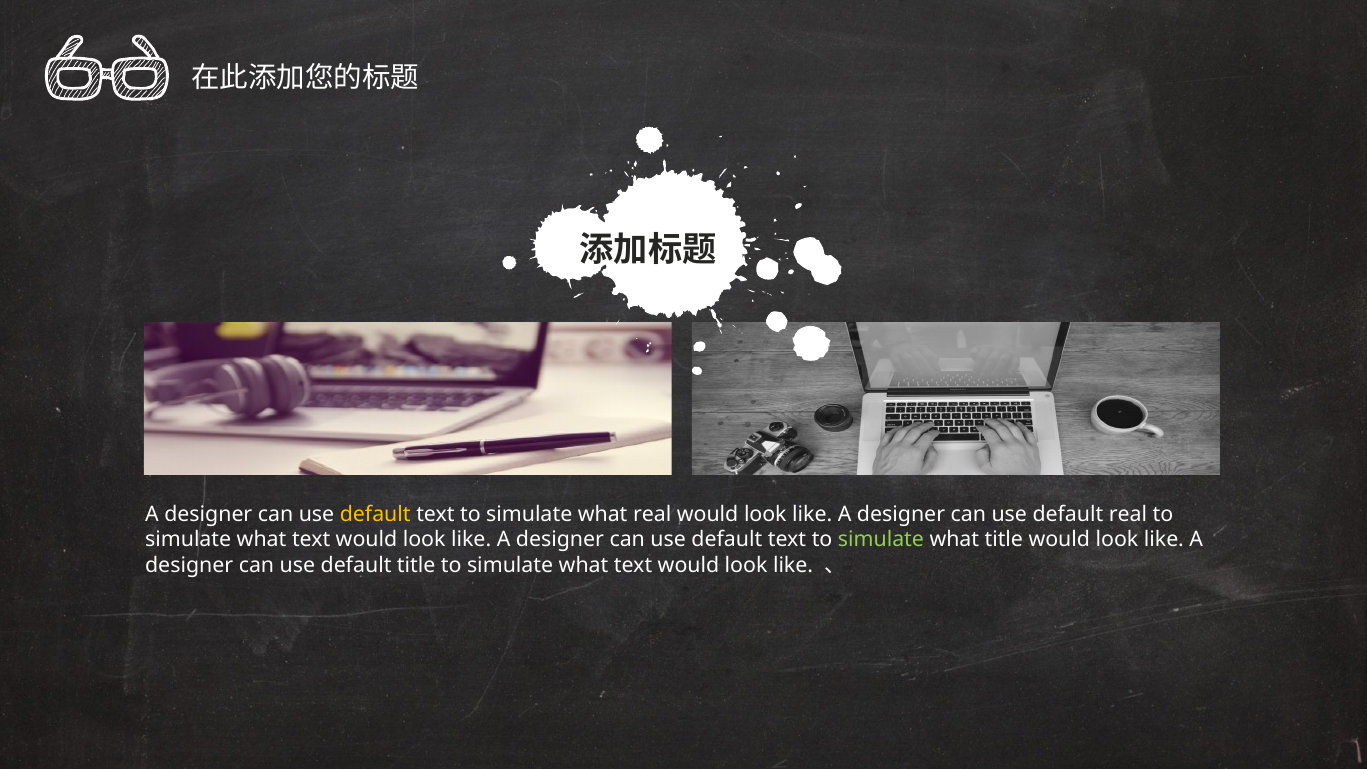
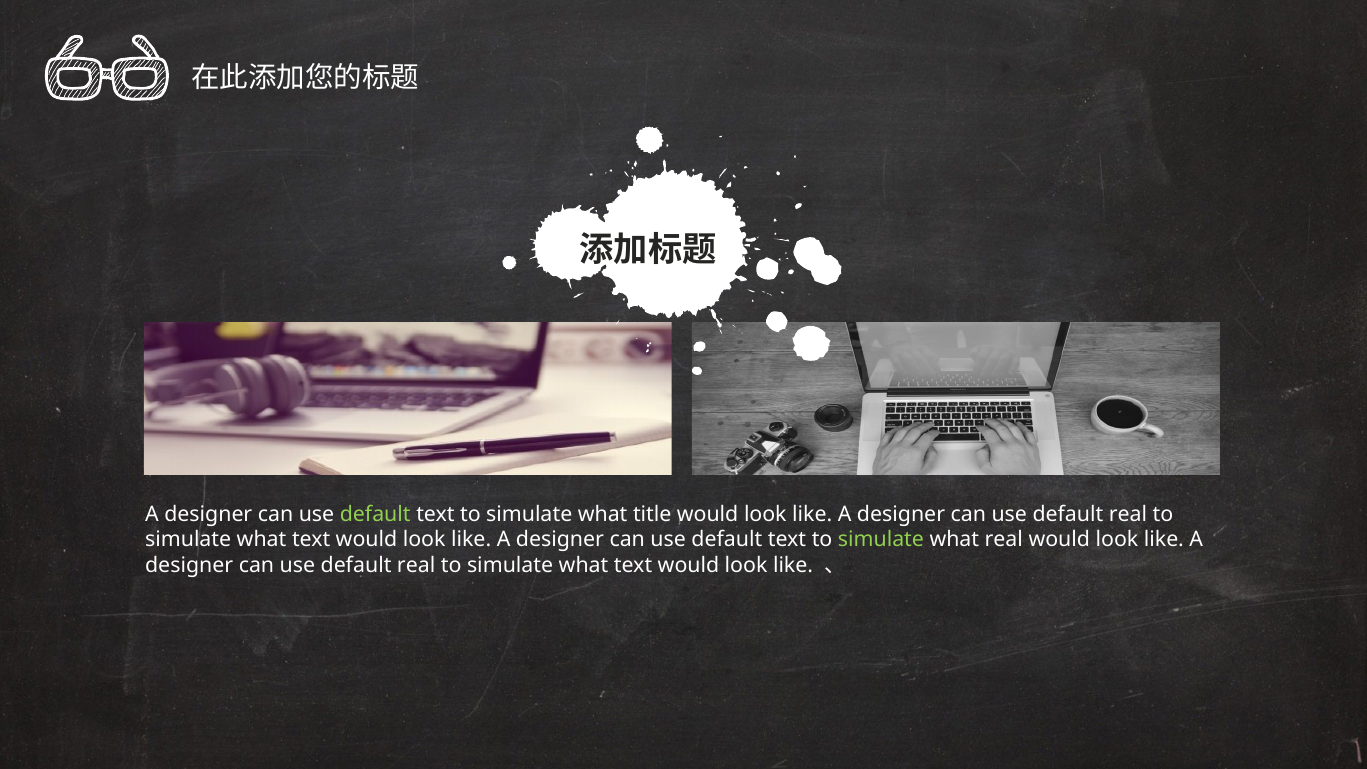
default at (375, 514) colour: yellow -> light green
what real: real -> title
what title: title -> real
title at (416, 565): title -> real
